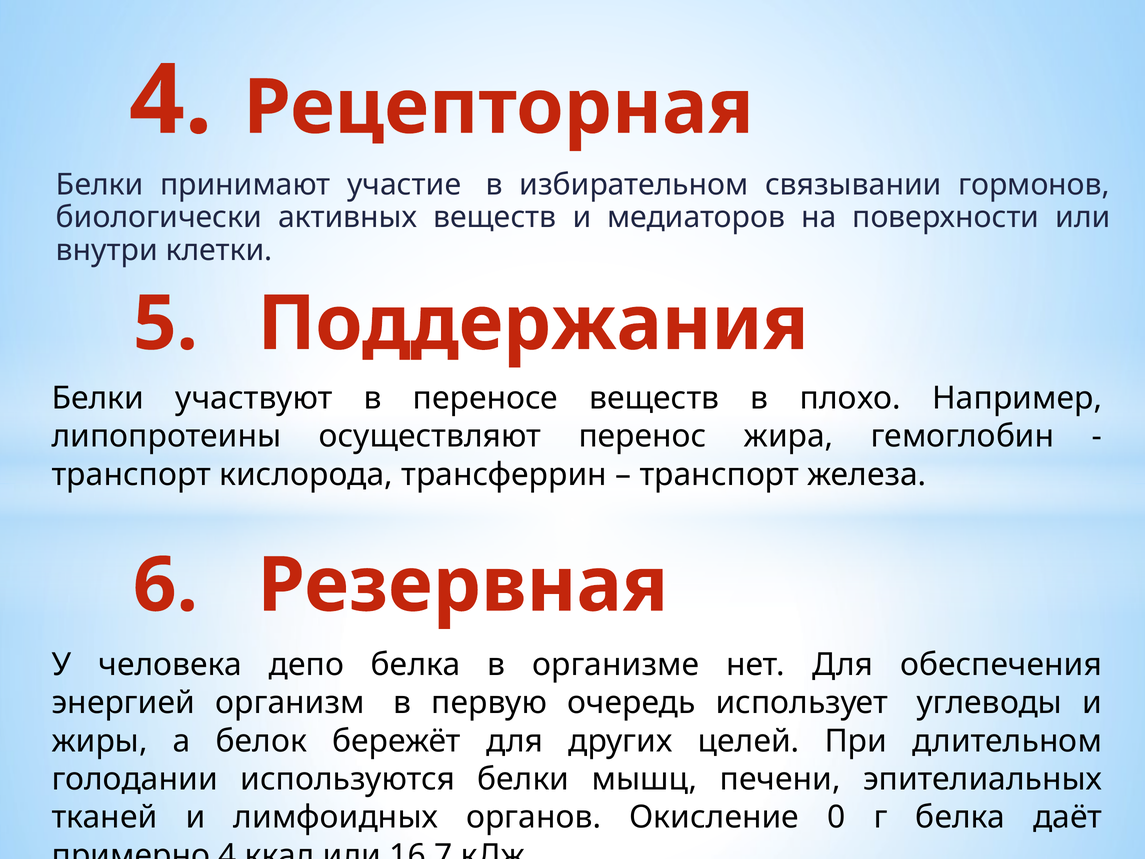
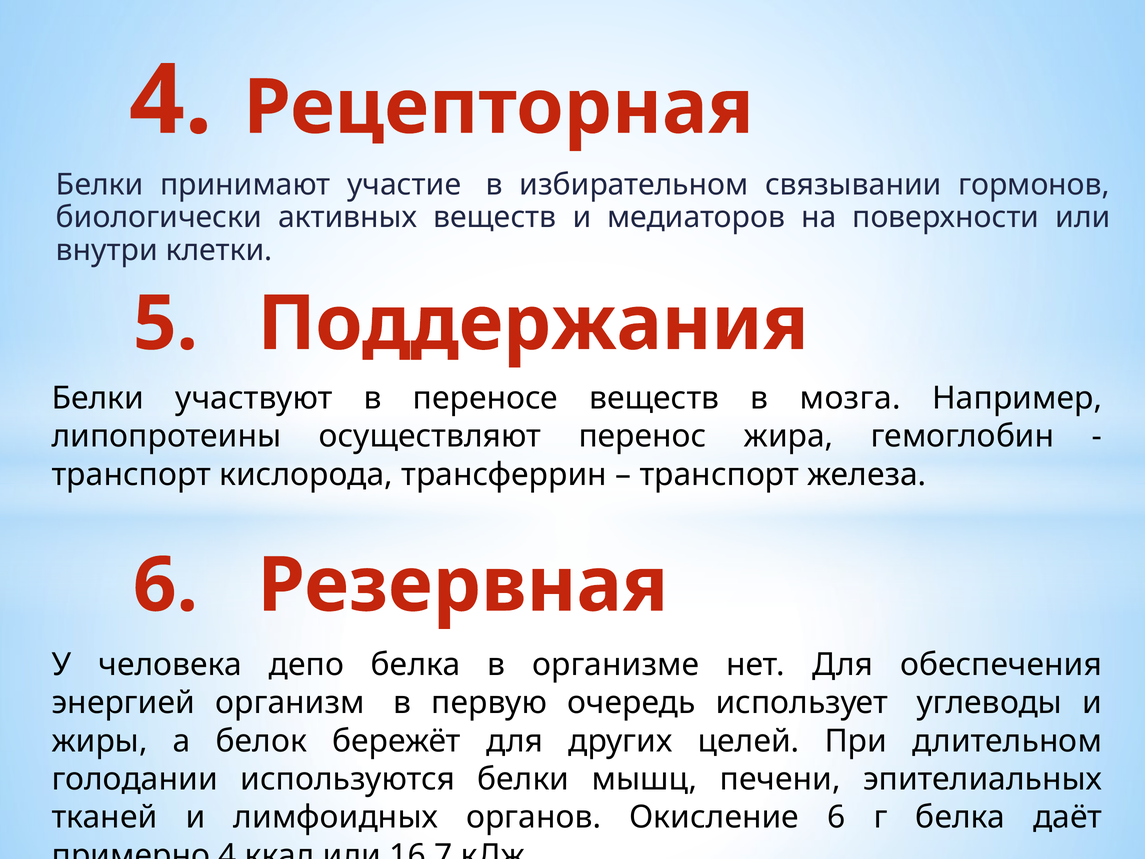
плохо: плохо -> мозга
Окисление 0: 0 -> 6
